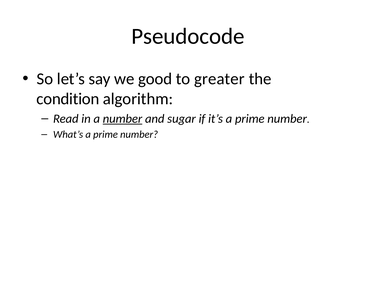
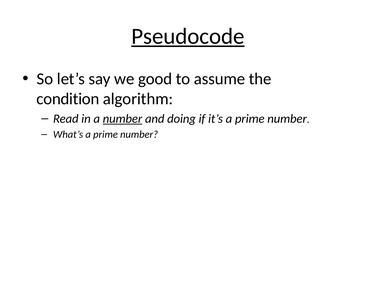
Pseudocode underline: none -> present
greater: greater -> assume
sugar: sugar -> doing
